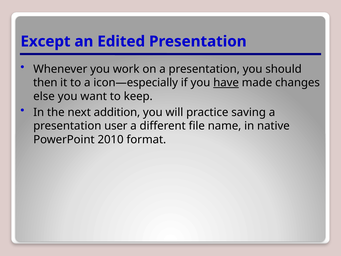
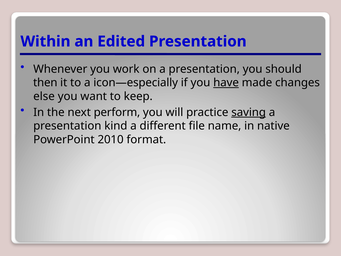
Except: Except -> Within
addition: addition -> perform
saving underline: none -> present
user: user -> kind
